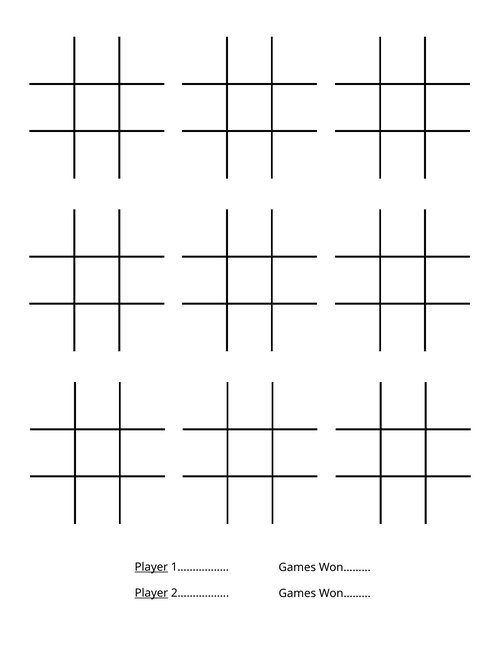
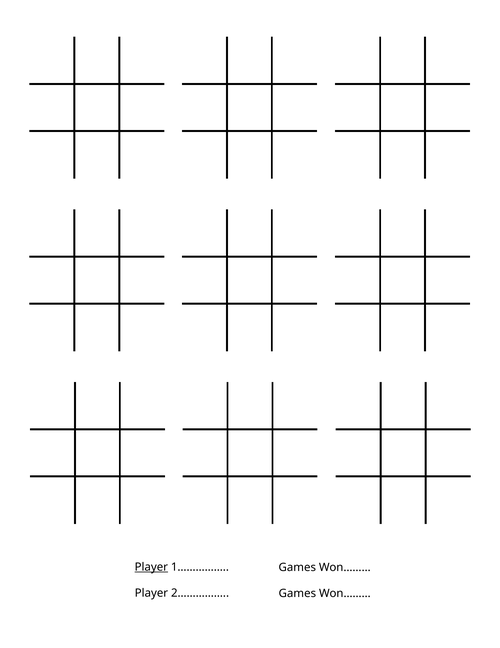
Player at (151, 592) underline: present -> none
